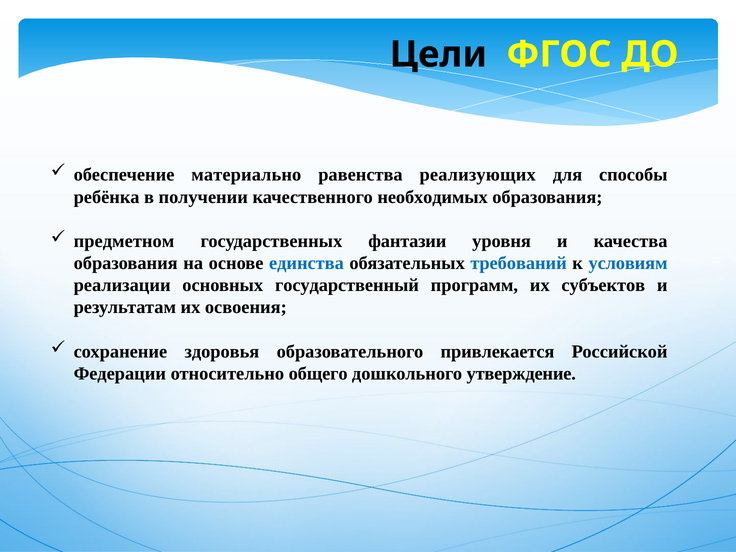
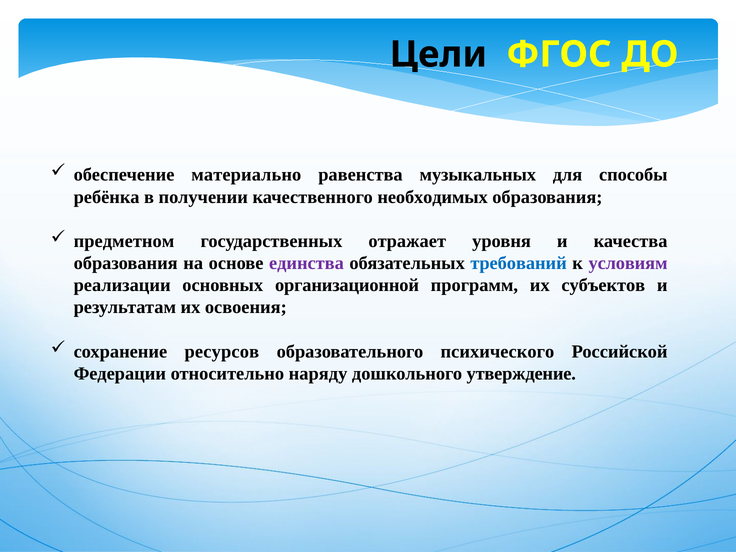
реализующих: реализующих -> музыкальных
фантазии: фантазии -> отражает
единства colour: blue -> purple
условиям colour: blue -> purple
государственный: государственный -> организационной
здоровья: здоровья -> ресурсов
привлекается: привлекается -> психического
общего: общего -> наряду
